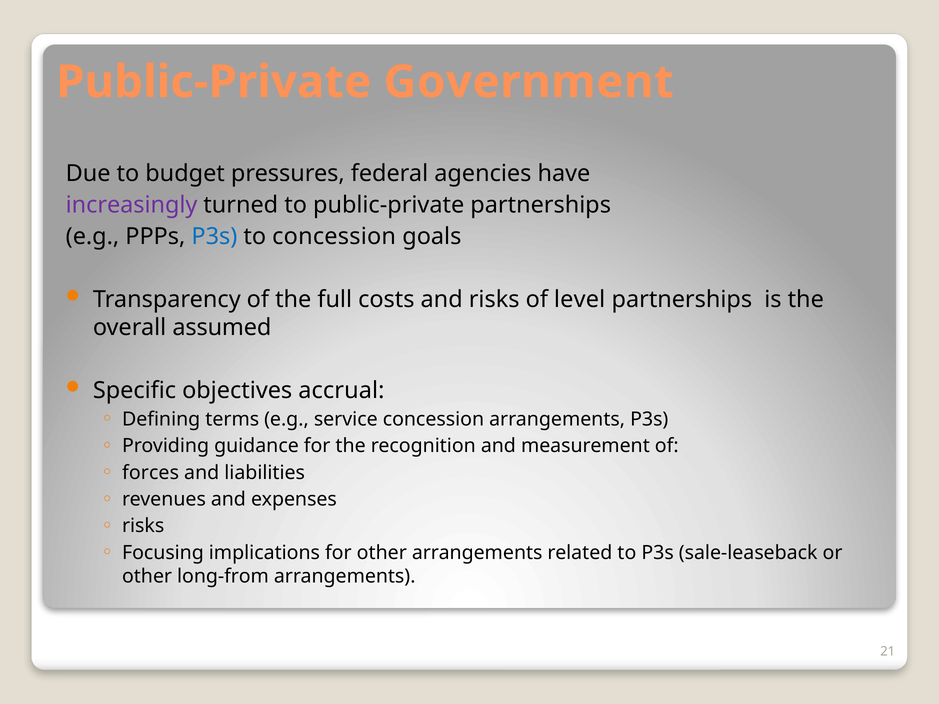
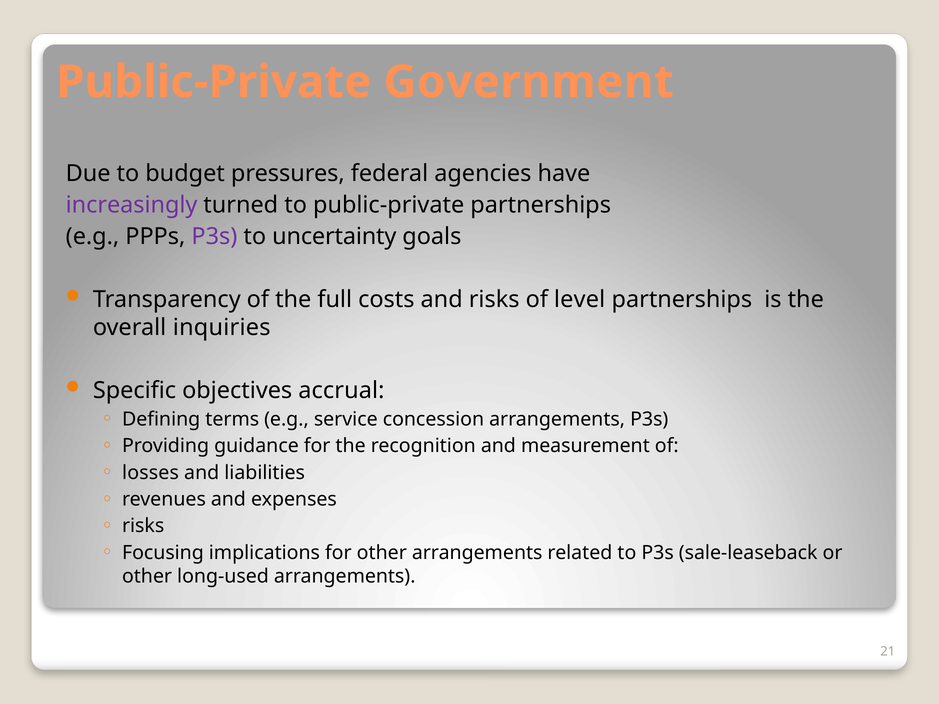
P3s at (214, 237) colour: blue -> purple
to concession: concession -> uncertainty
assumed: assumed -> inquiries
forces: forces -> losses
long-from: long-from -> long-used
